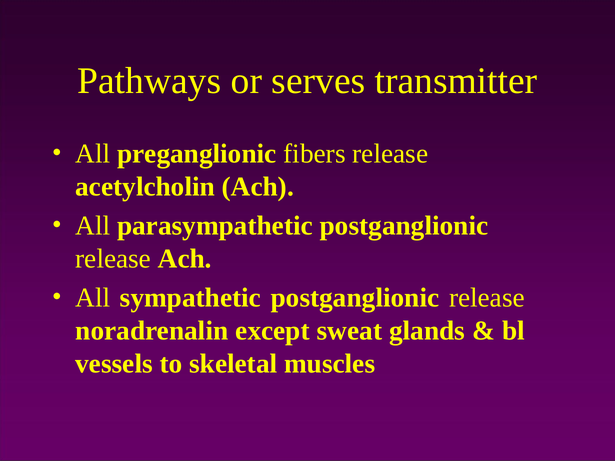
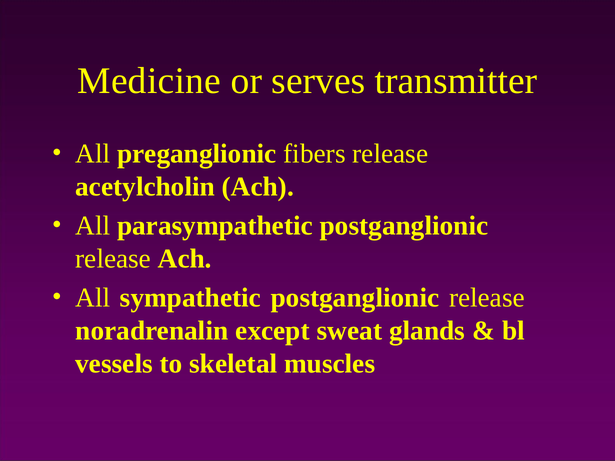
Pathways: Pathways -> Medicine
